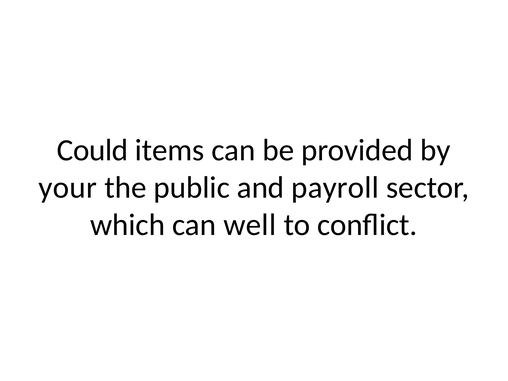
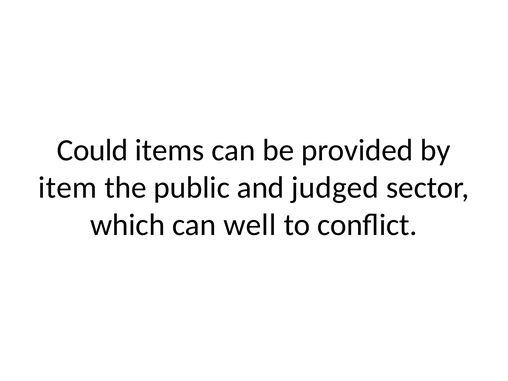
your: your -> item
payroll: payroll -> judged
